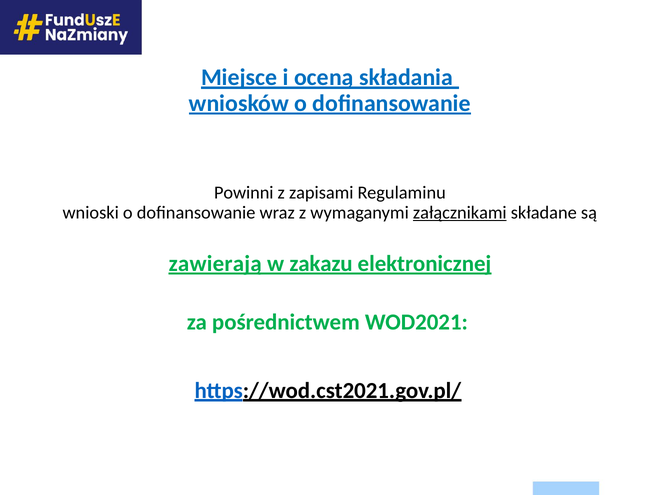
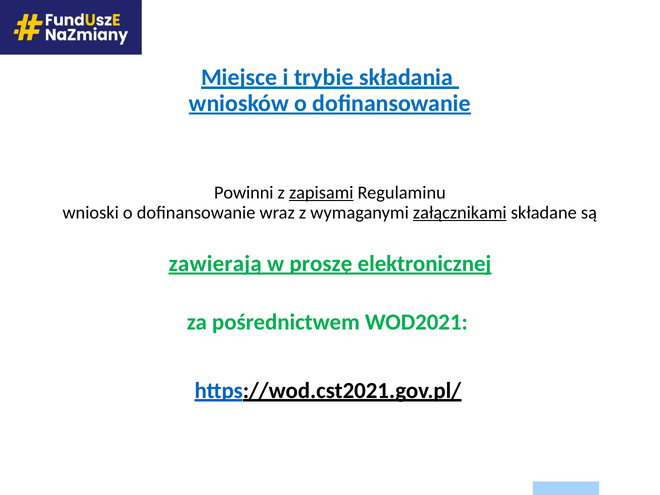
oceną: oceną -> trybie
zapisami underline: none -> present
zakazu: zakazu -> proszę
